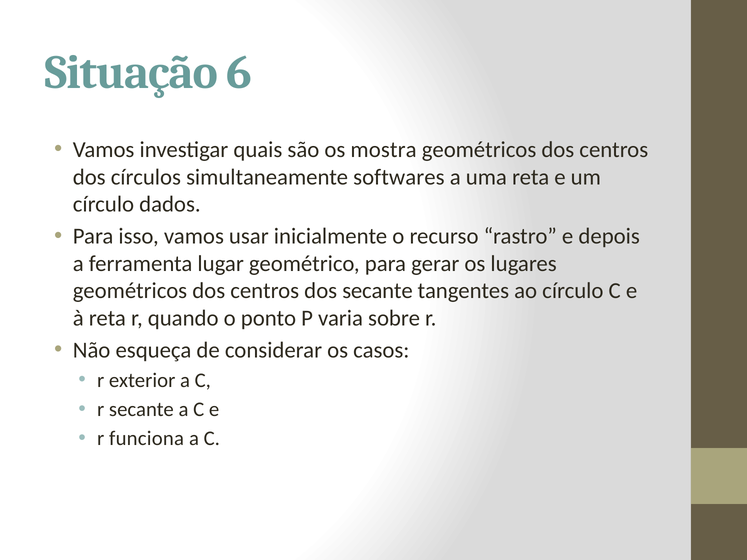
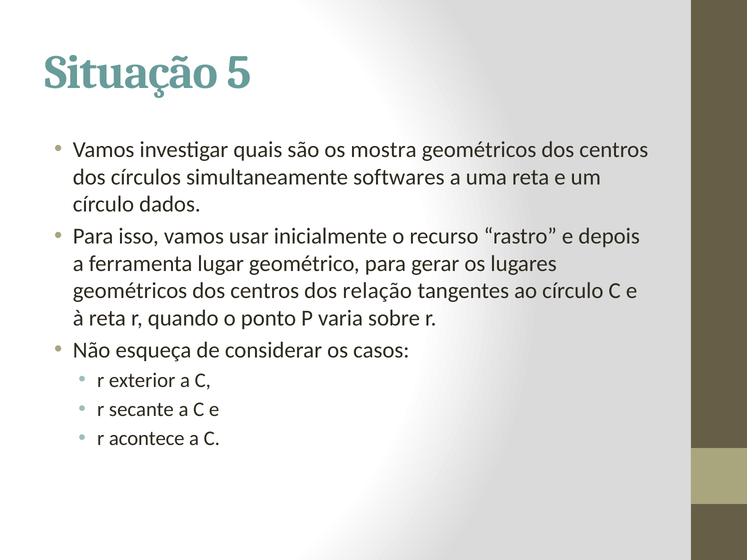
6: 6 -> 5
dos secante: secante -> relação
funciona: funciona -> acontece
